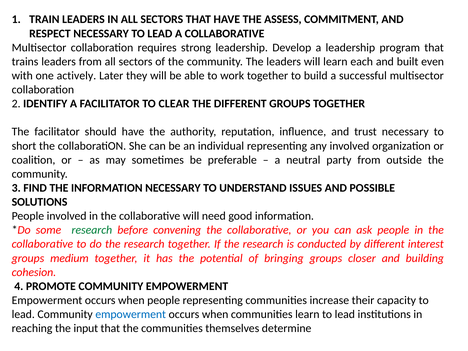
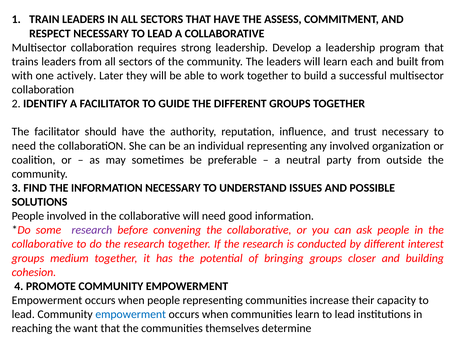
built even: even -> from
CLEAR: CLEAR -> GUIDE
short at (24, 146): short -> need
research at (92, 230) colour: green -> purple
input: input -> want
